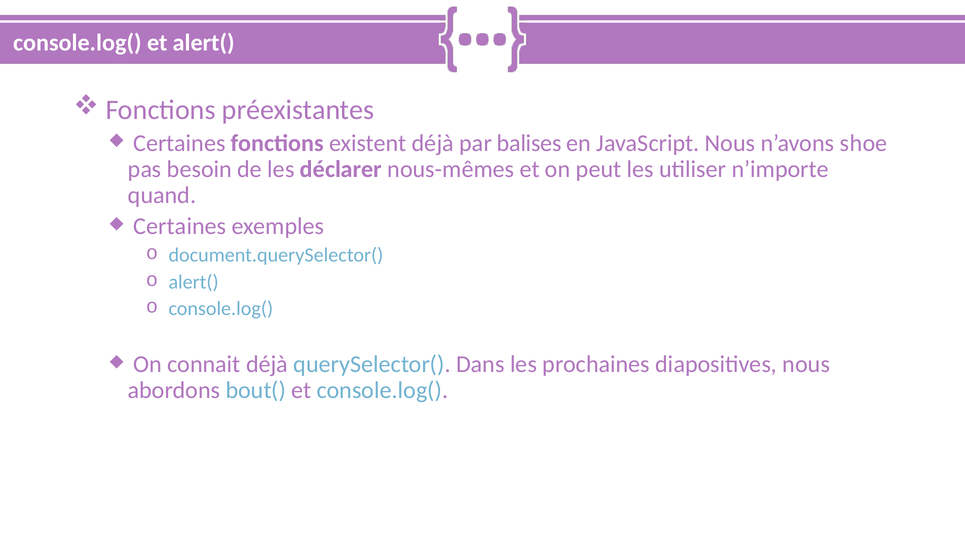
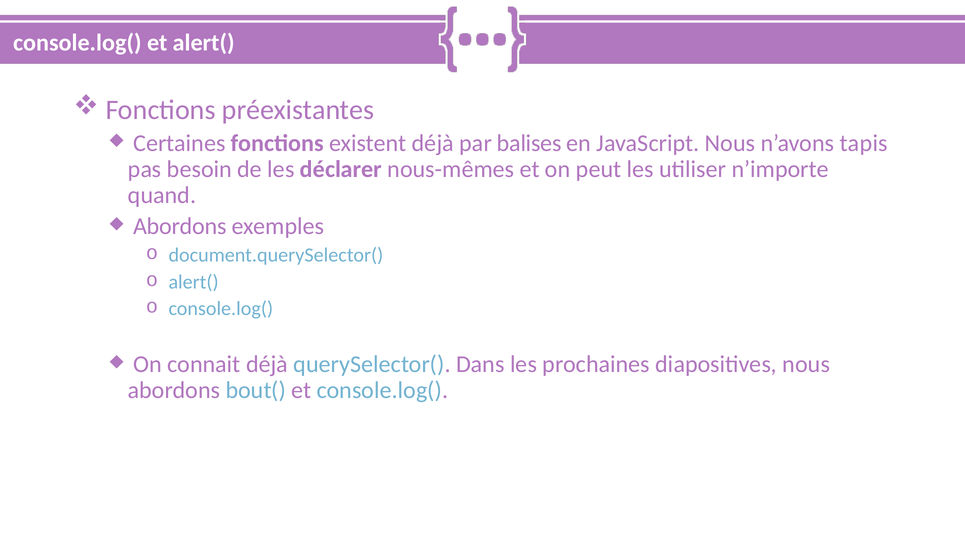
shoe: shoe -> tapis
Certaines at (180, 226): Certaines -> Abordons
